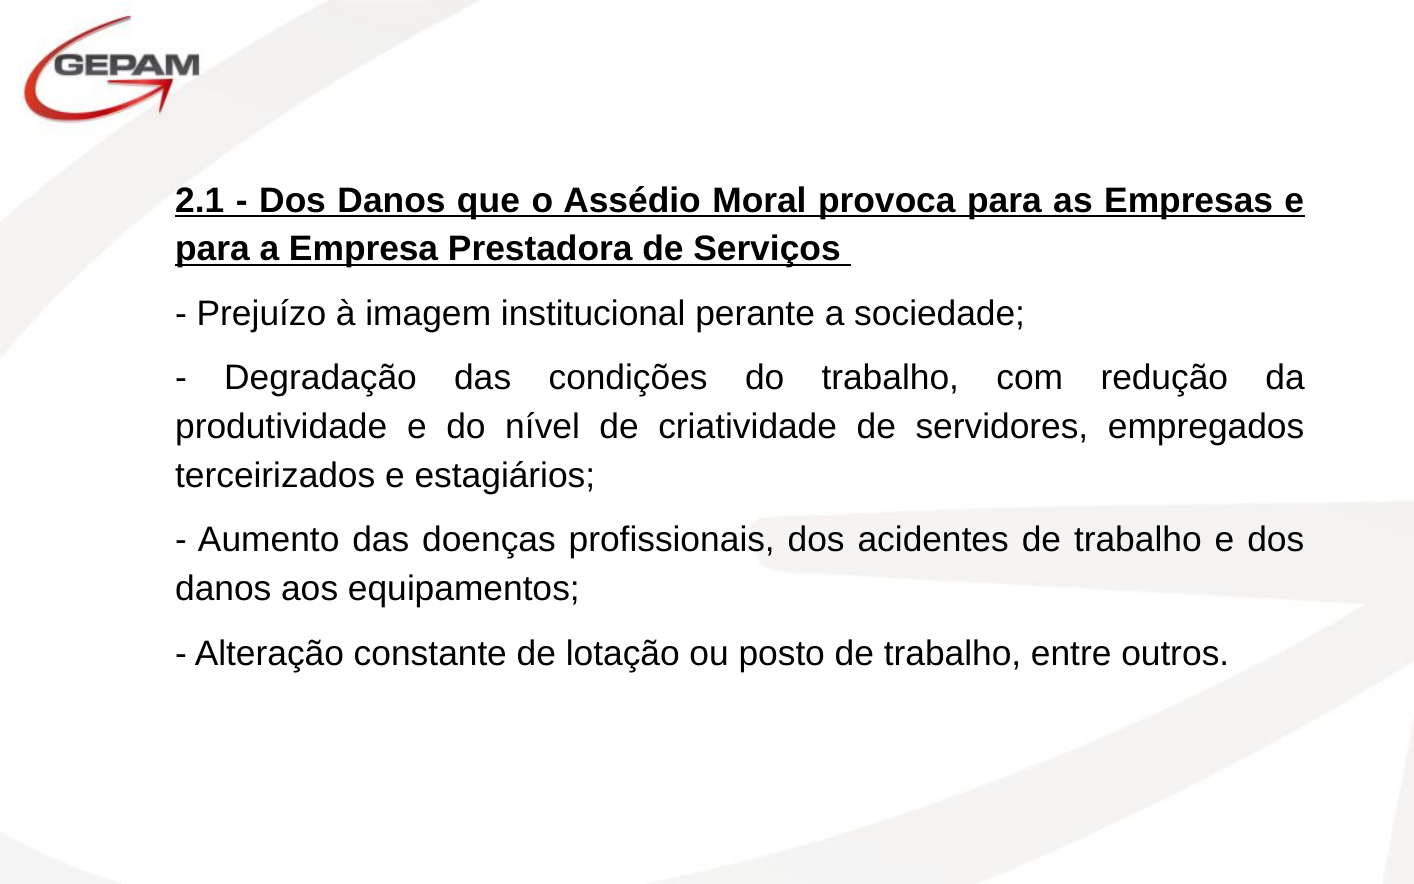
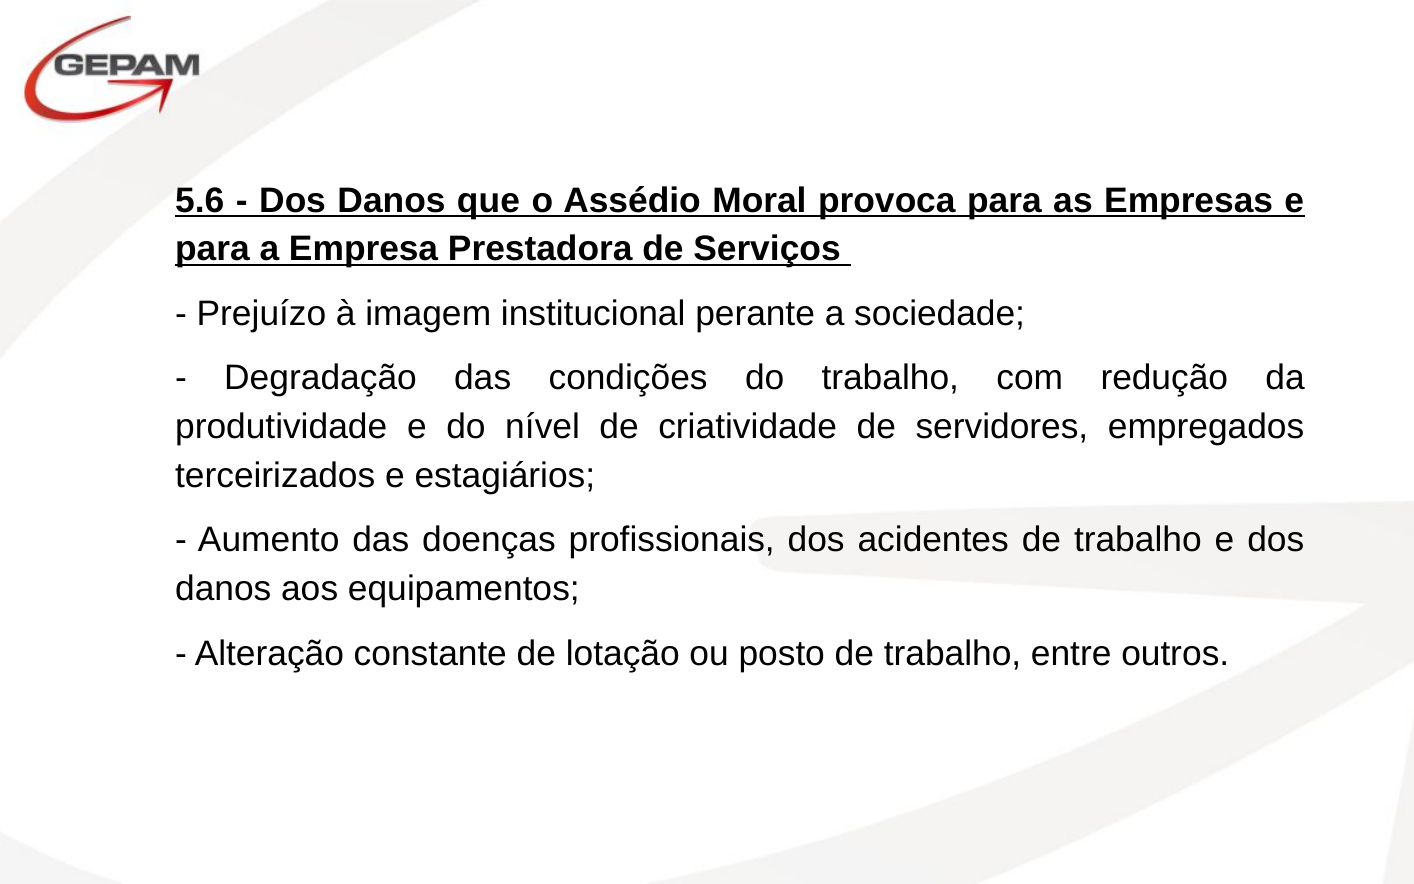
2.1: 2.1 -> 5.6
